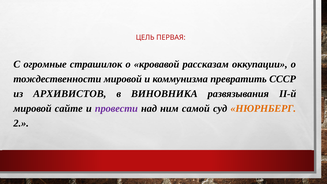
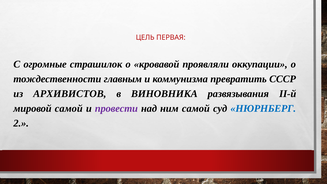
рассказам: рассказам -> проявляли
тождественности мировой: мировой -> главным
мировой сайте: сайте -> самой
НЮРНБЕРГ colour: orange -> blue
